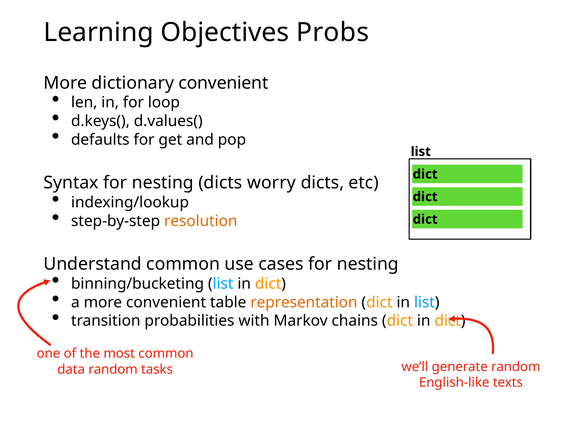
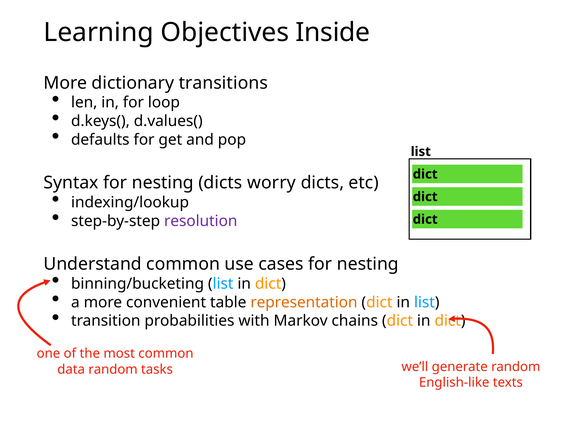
Probs: Probs -> Inside
dictionary convenient: convenient -> transitions
resolution colour: orange -> purple
